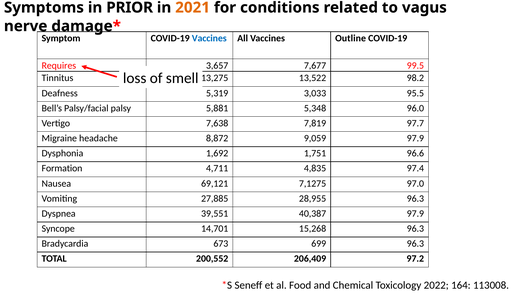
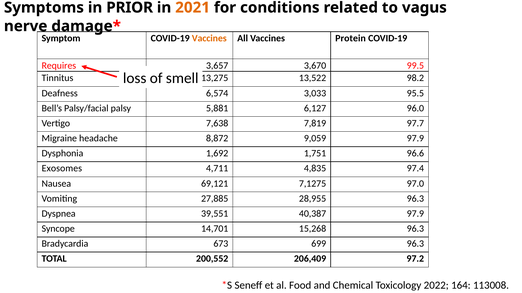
Vaccines at (209, 39) colour: blue -> orange
Outline: Outline -> Protein
7,677: 7,677 -> 3,670
5,319: 5,319 -> 6,574
5,348: 5,348 -> 6,127
Formation: Formation -> Exosomes
